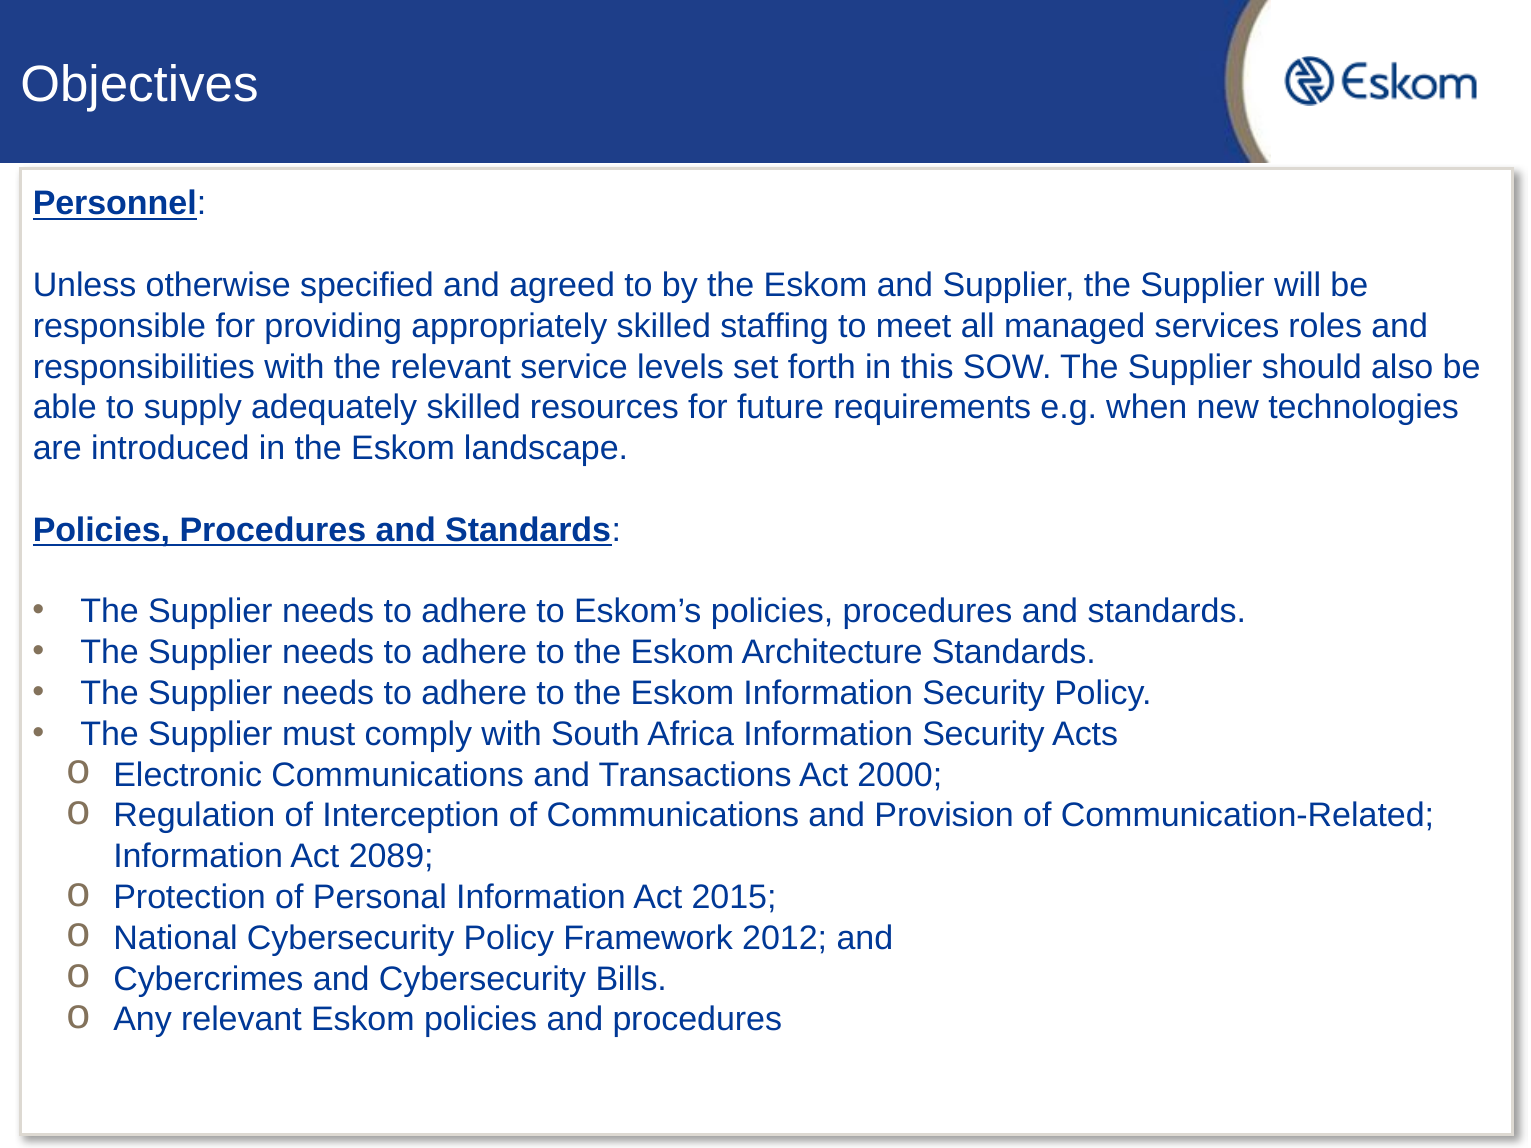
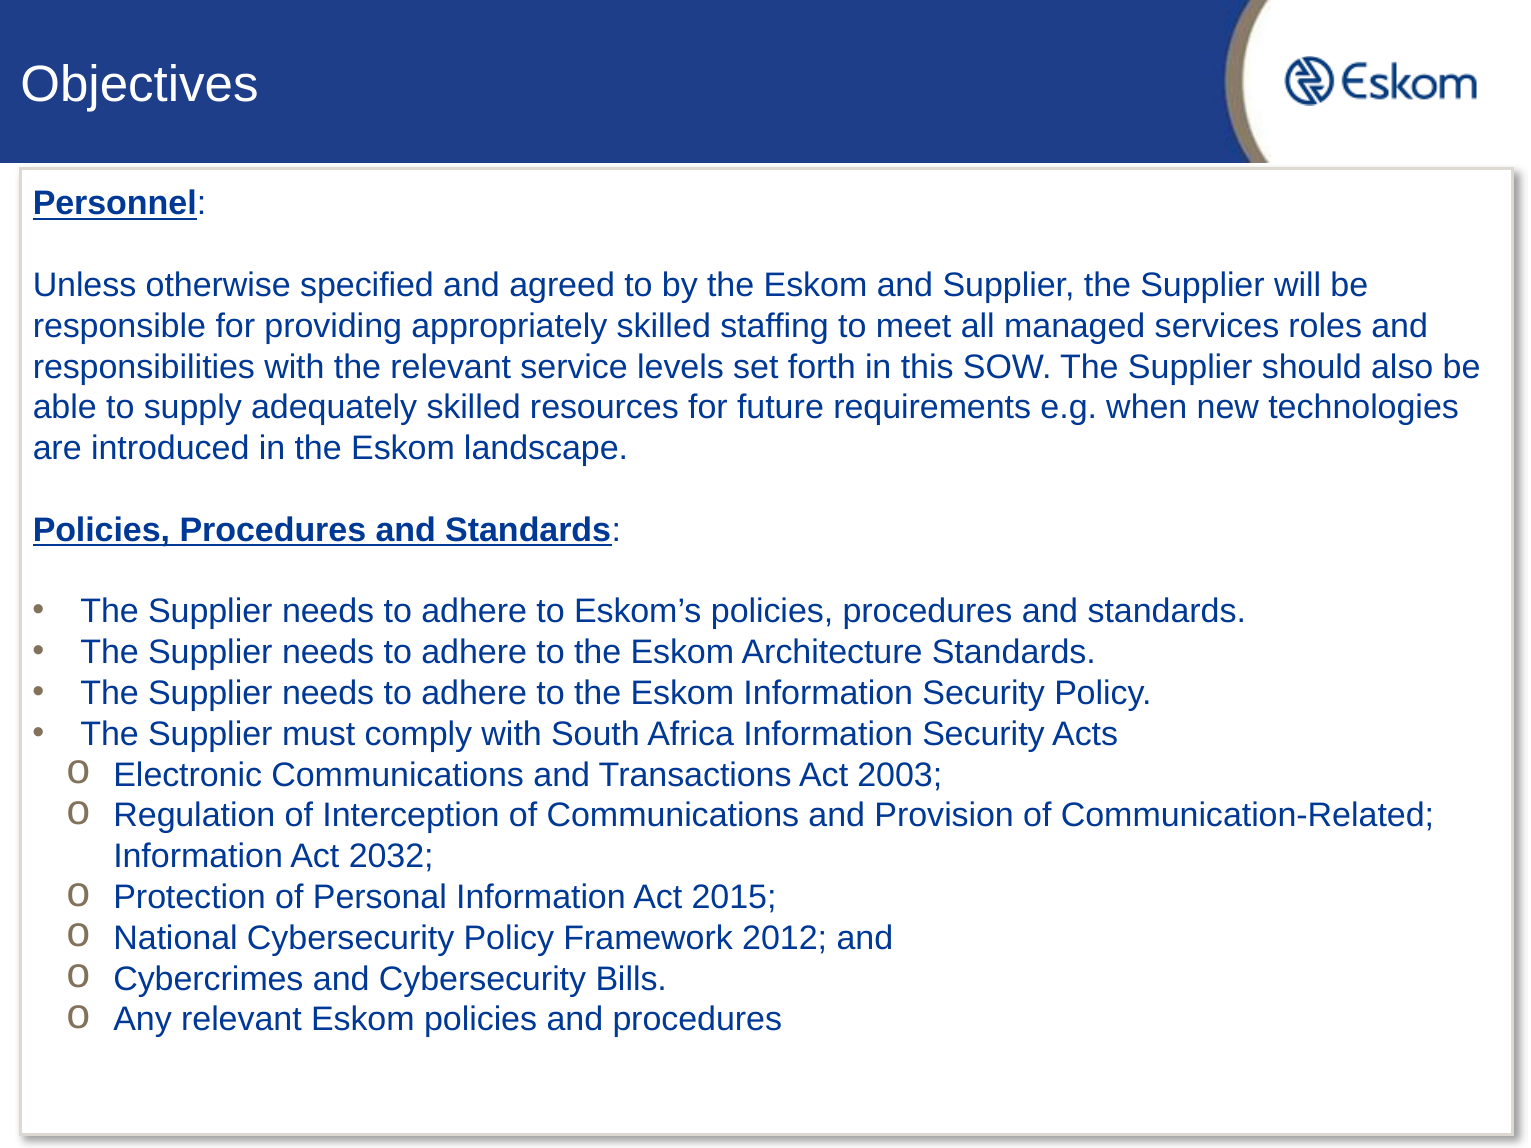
2000: 2000 -> 2003
2089: 2089 -> 2032
